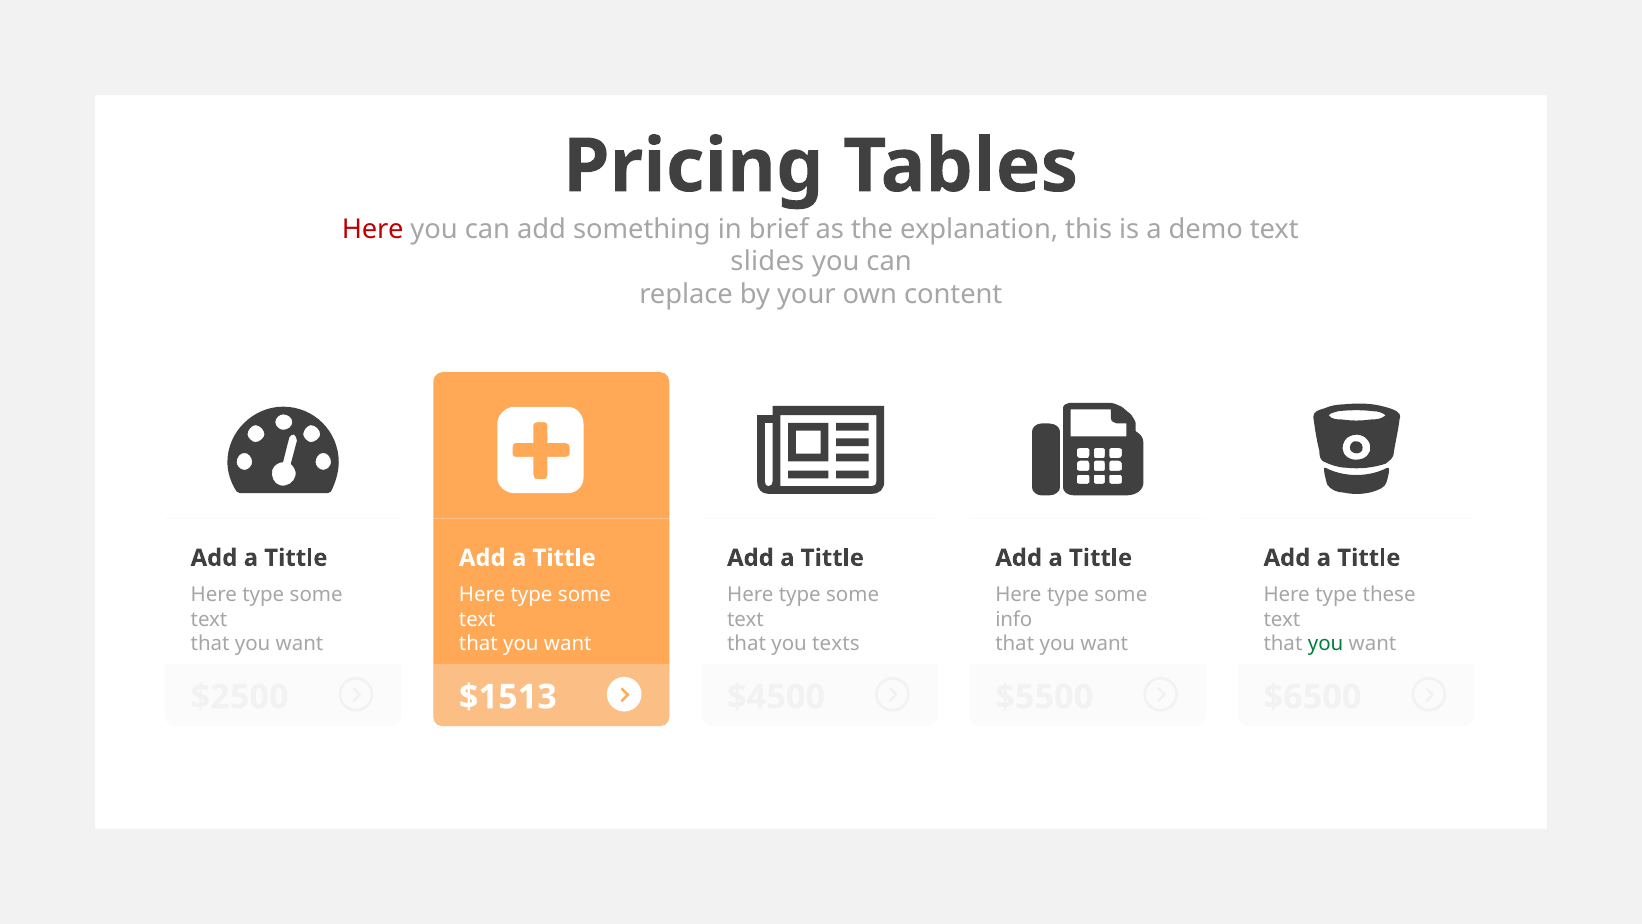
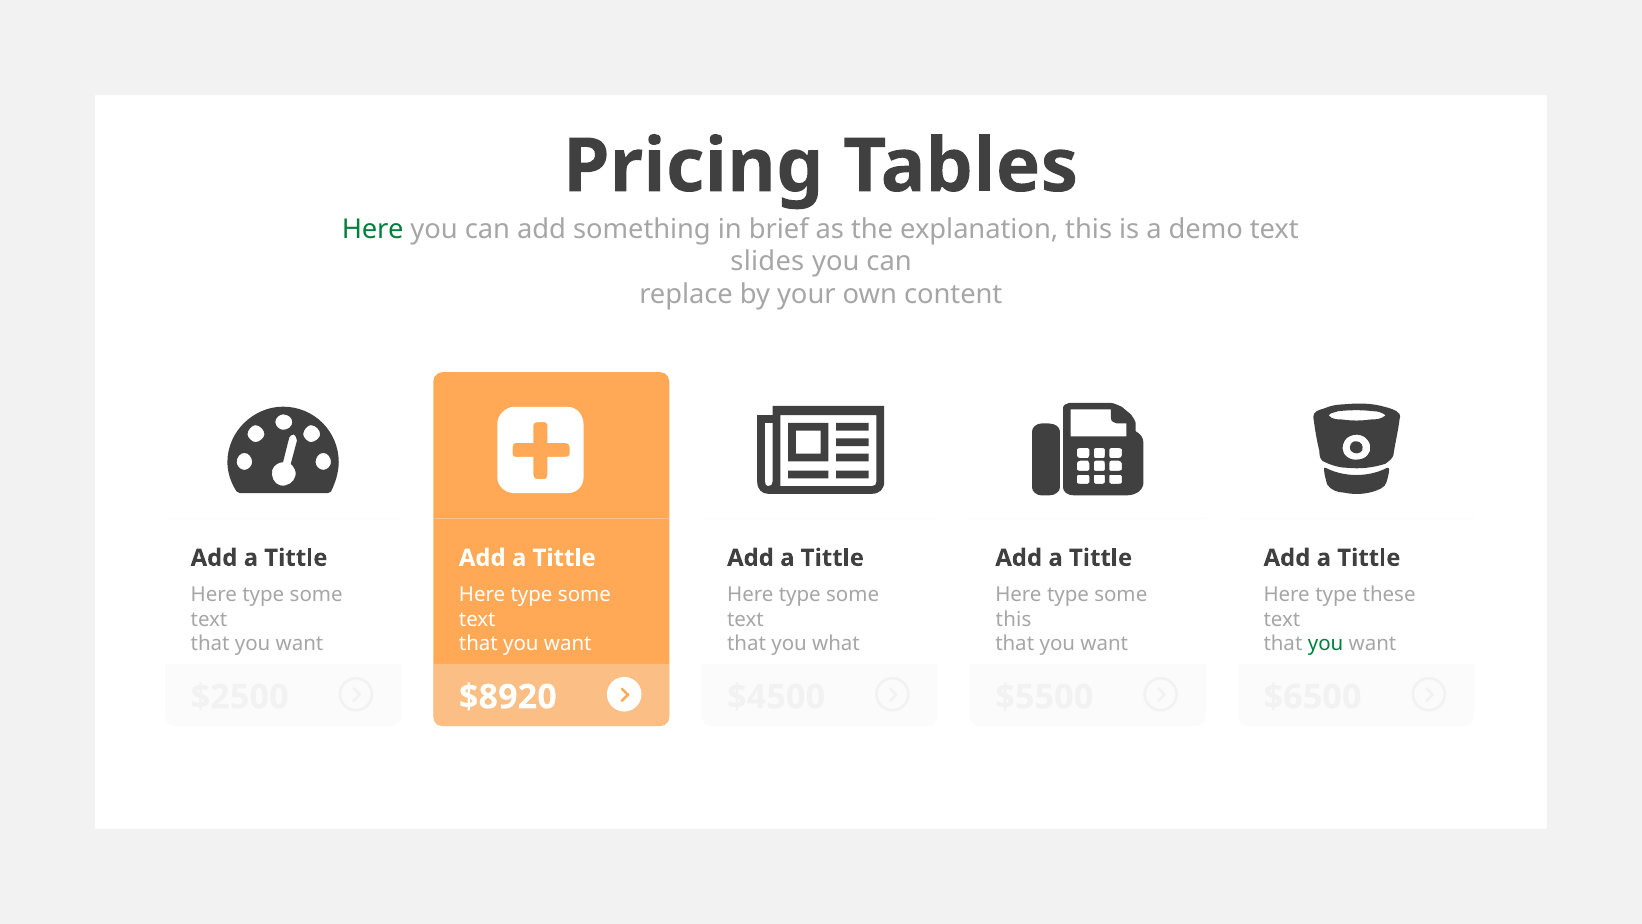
Here at (373, 229) colour: red -> green
info at (1014, 619): info -> this
texts: texts -> what
$1513: $1513 -> $8920
